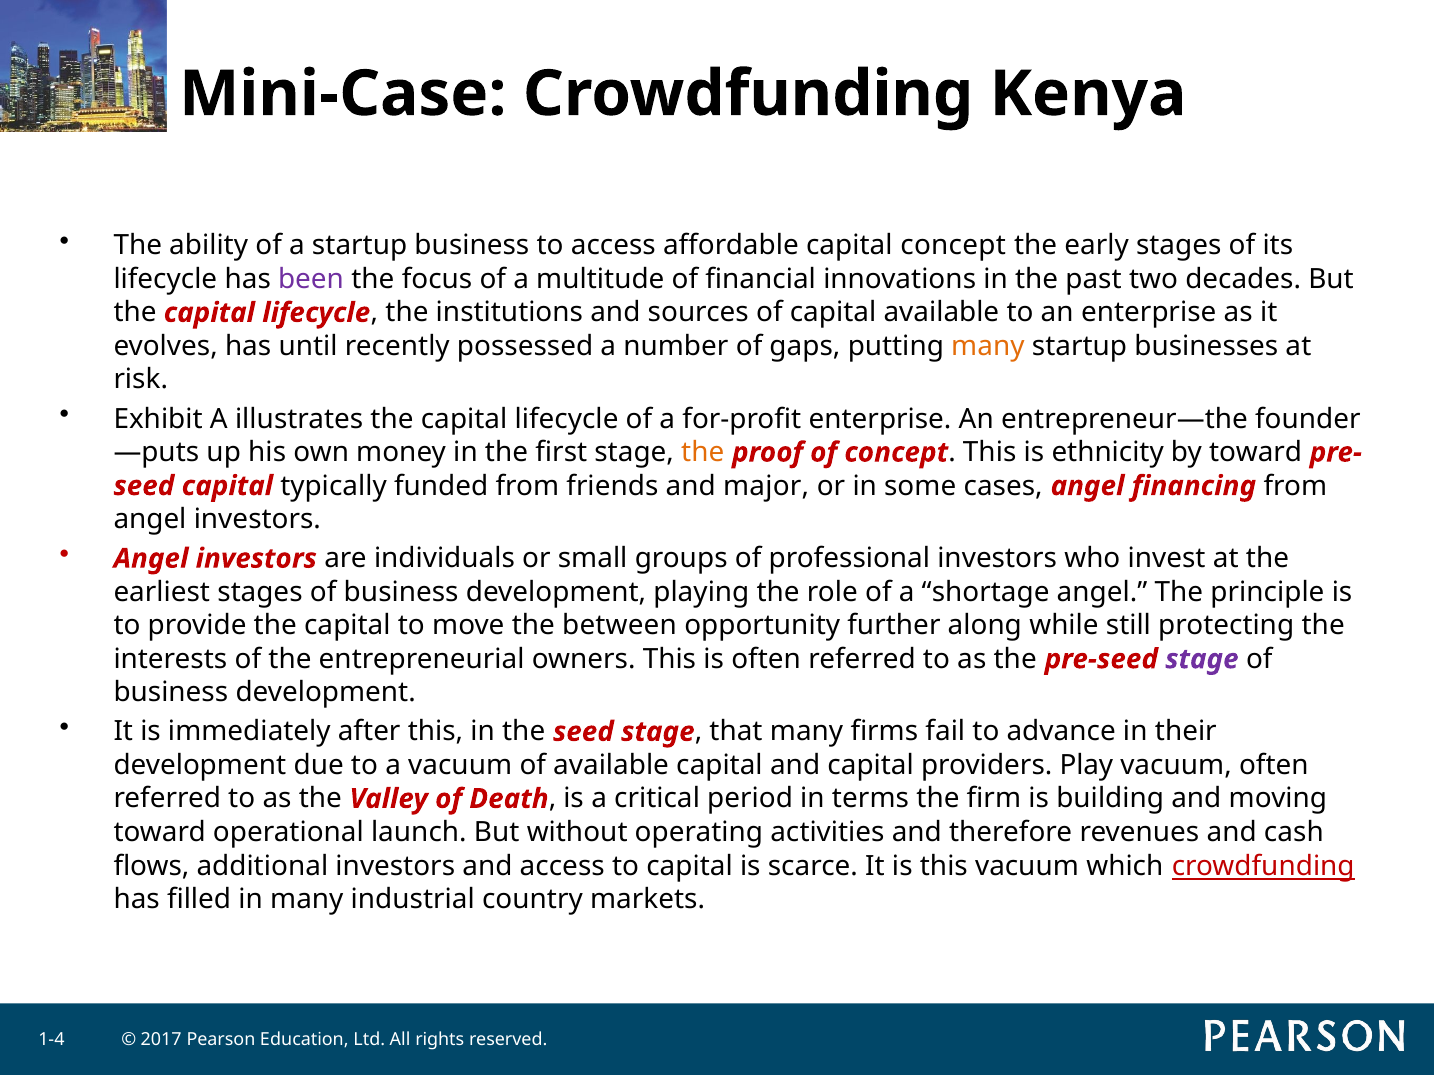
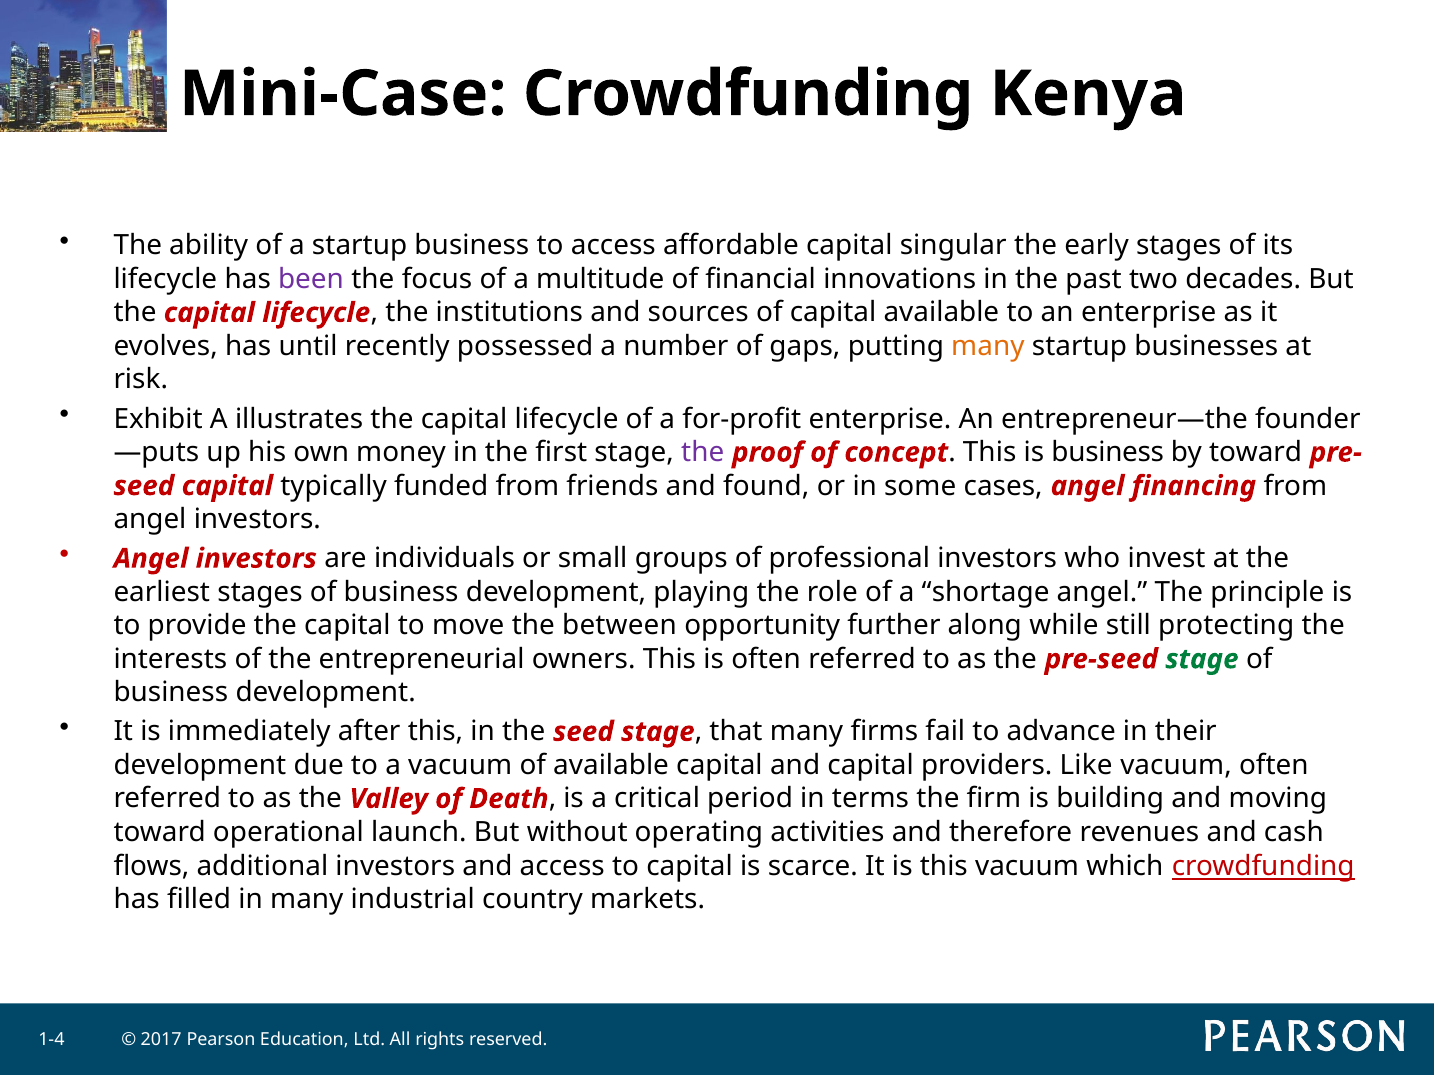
capital concept: concept -> singular
the at (703, 453) colour: orange -> purple
is ethnicity: ethnicity -> business
major: major -> found
stage at (1202, 659) colour: purple -> green
Play: Play -> Like
